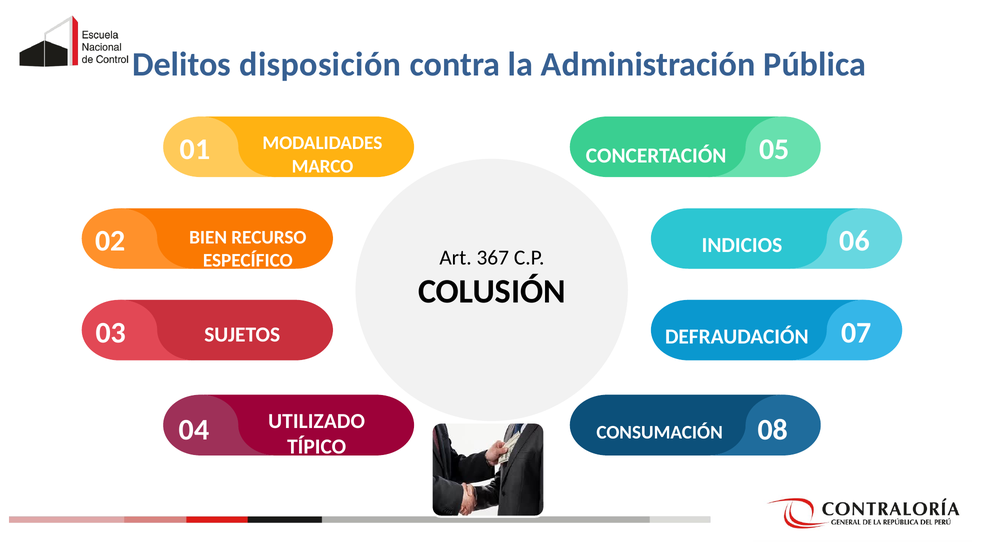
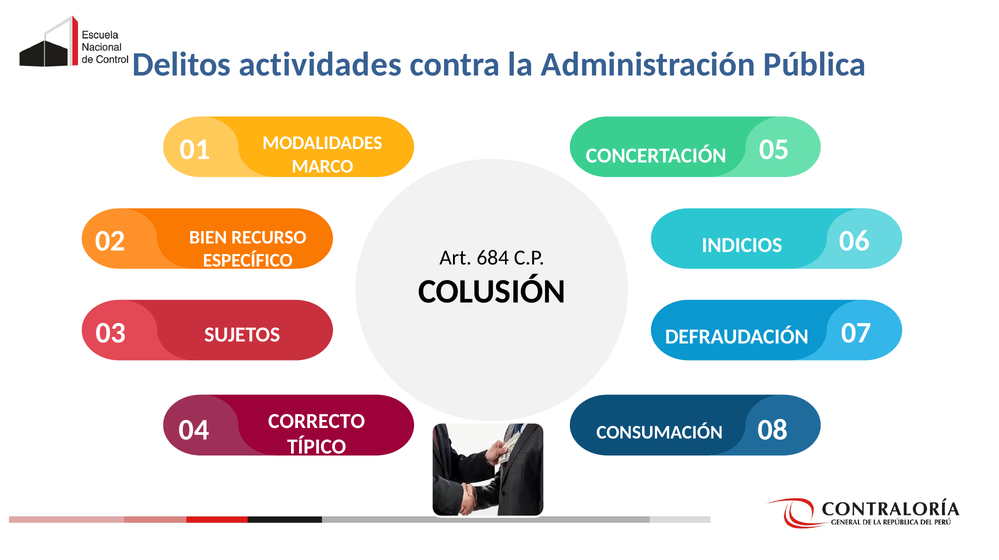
disposición: disposición -> actividades
367: 367 -> 684
UTILIZADO: UTILIZADO -> CORRECTO
